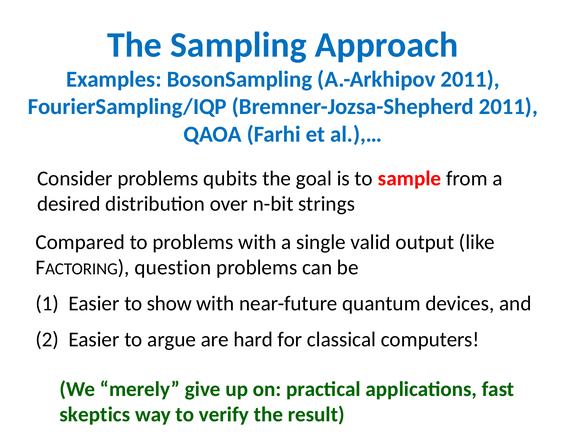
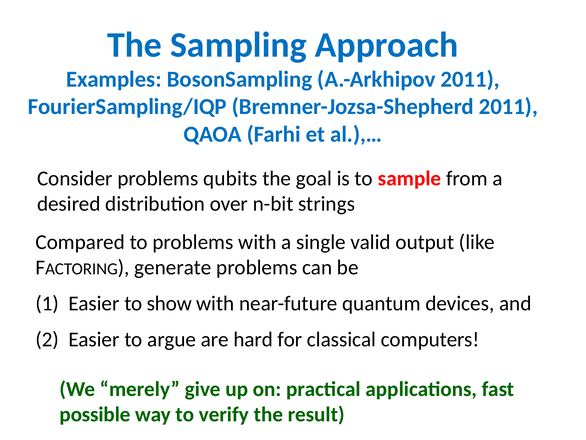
question: question -> generate
skeptics: skeptics -> possible
